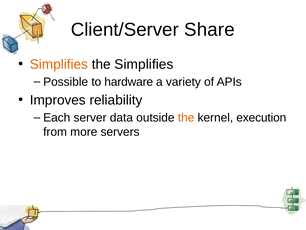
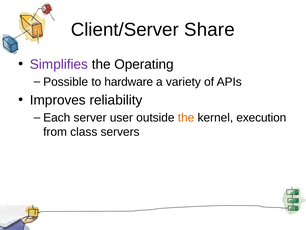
Simplifies at (59, 64) colour: orange -> purple
the Simplifies: Simplifies -> Operating
data: data -> user
more: more -> class
